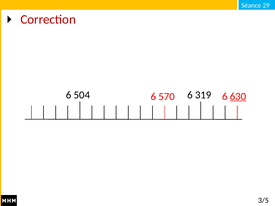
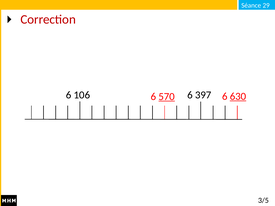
504: 504 -> 106
319: 319 -> 397
570 underline: none -> present
